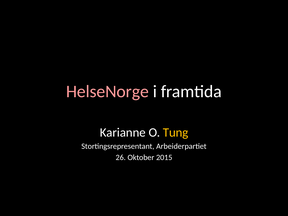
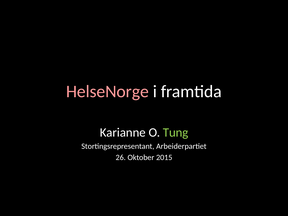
Tung colour: yellow -> light green
